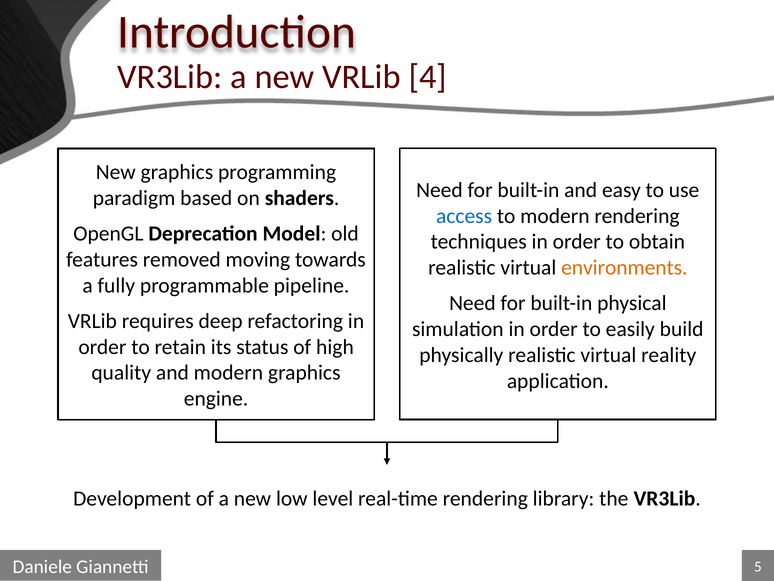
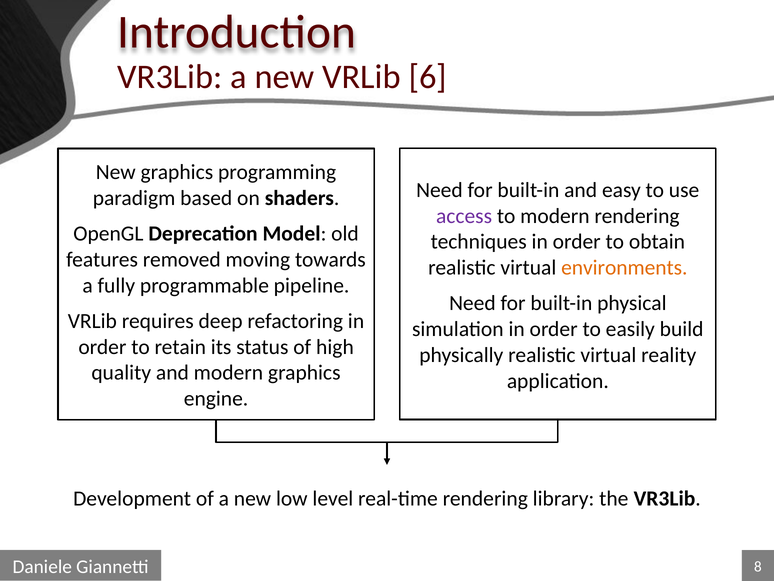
4: 4 -> 6
access colour: blue -> purple
5: 5 -> 8
